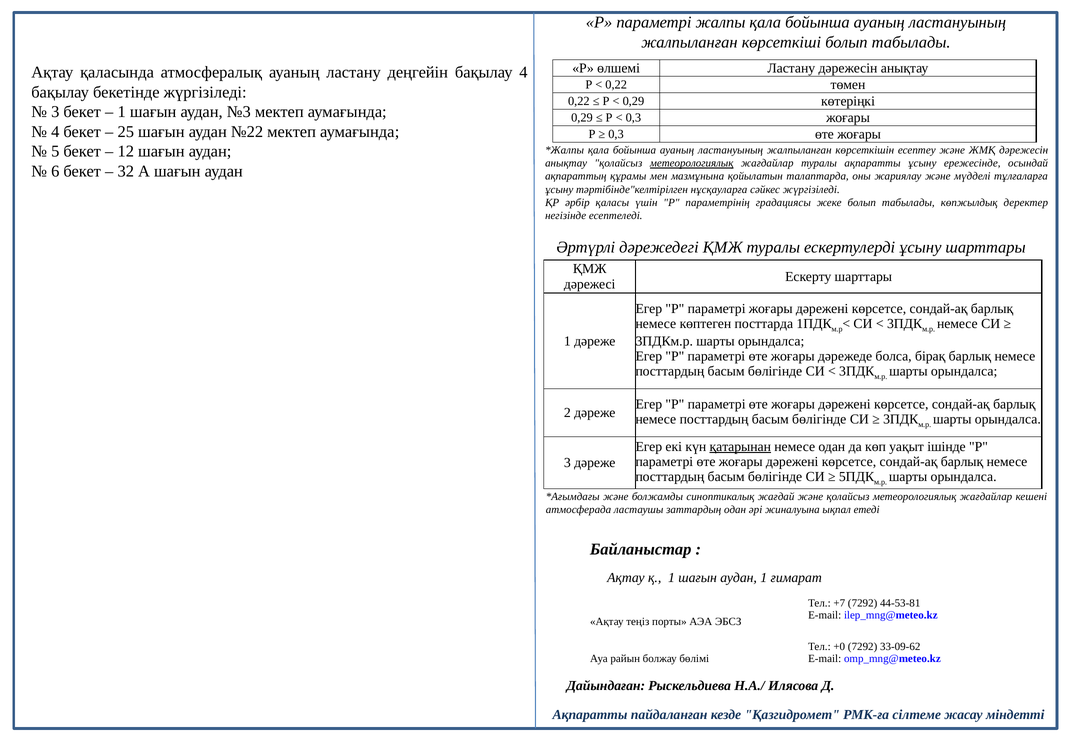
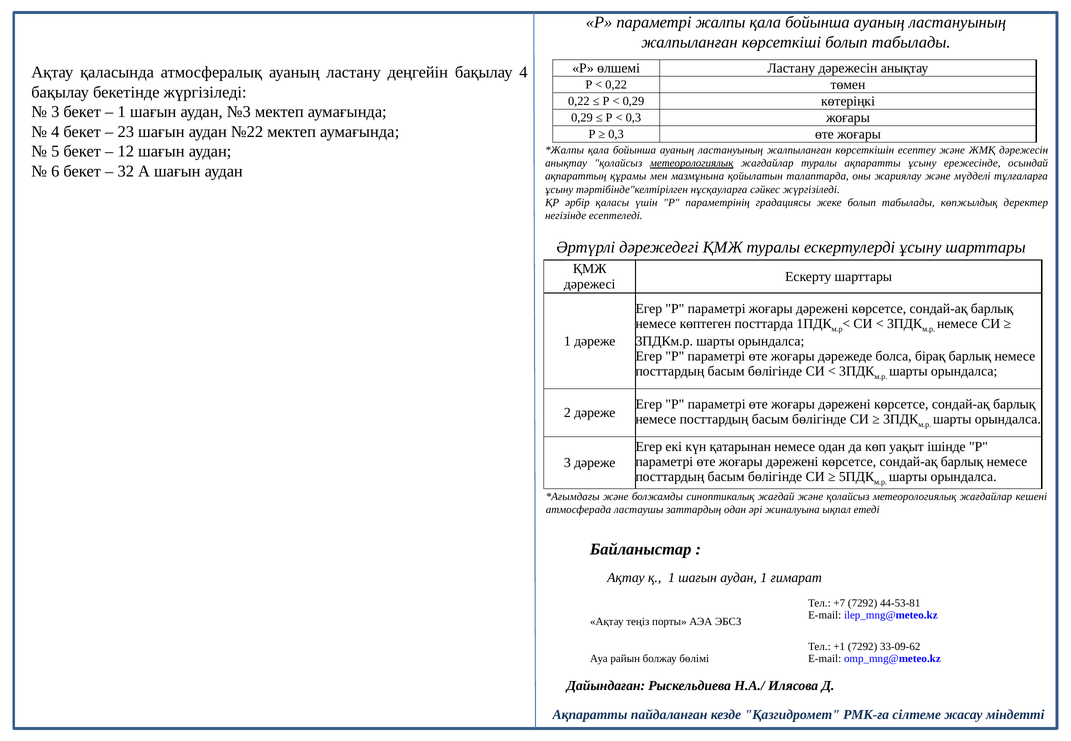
25: 25 -> 23
қатарынан underline: present -> none
+0: +0 -> +1
